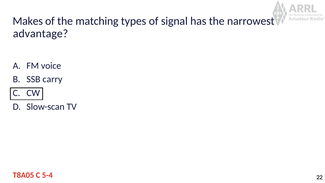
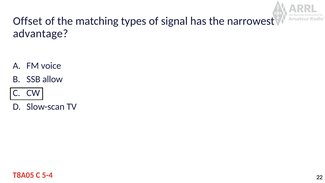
Makes: Makes -> Offset
carry: carry -> allow
